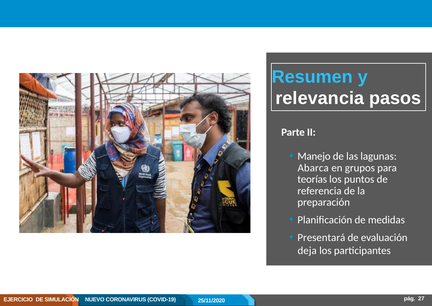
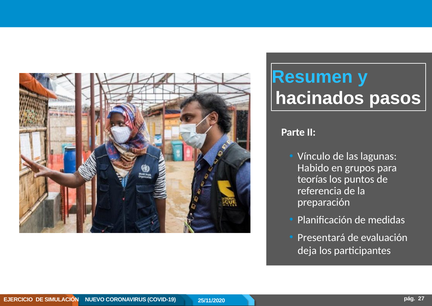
relevancia: relevancia -> hacinados
Manejo: Manejo -> Vínculo
Abarca: Abarca -> Habido
